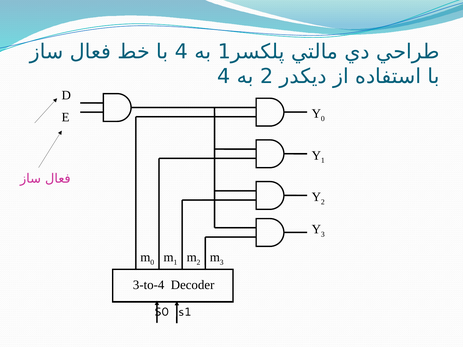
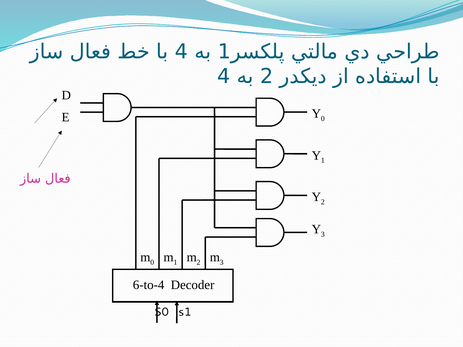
3-to-4: 3-to-4 -> 6-to-4
